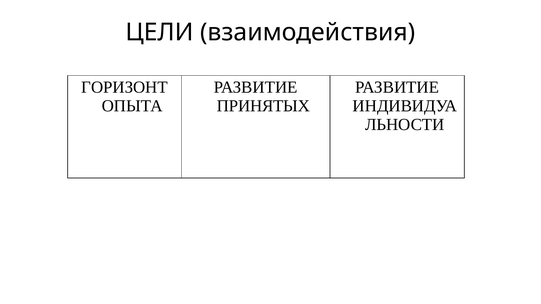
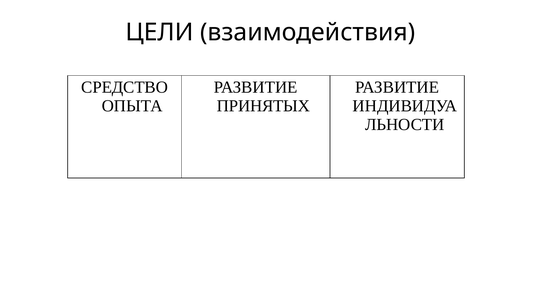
ГОРИЗОНТ: ГОРИЗОНТ -> СРЕДСТВО
